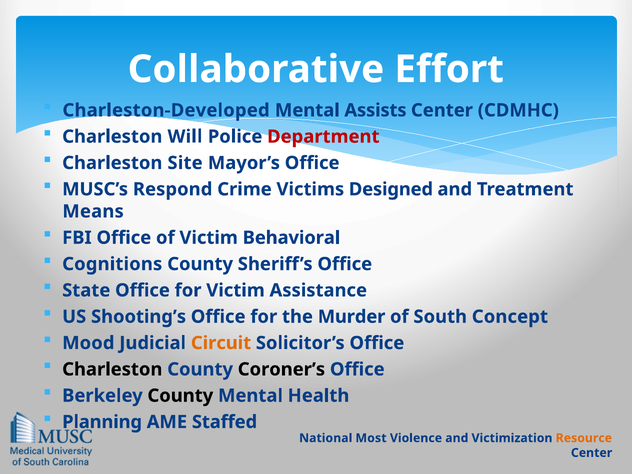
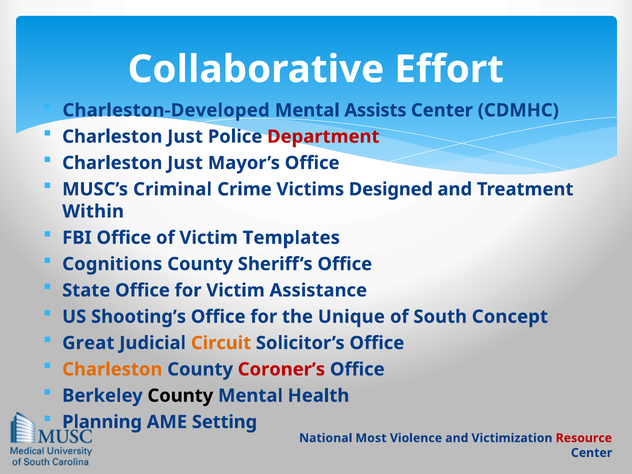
Will at (185, 137): Will -> Just
Site at (185, 163): Site -> Just
Respond: Respond -> Criminal
Means: Means -> Within
Behavioral: Behavioral -> Templates
Murder: Murder -> Unique
Mood: Mood -> Great
Charleston at (112, 369) colour: black -> orange
Coroner’s colour: black -> red
Staffed: Staffed -> Setting
Resource colour: orange -> red
